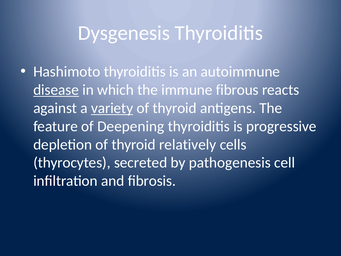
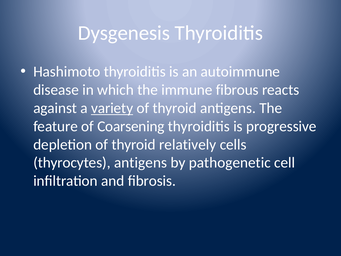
disease underline: present -> none
Deepening: Deepening -> Coarsening
thyrocytes secreted: secreted -> antigens
pathogenesis: pathogenesis -> pathogenetic
